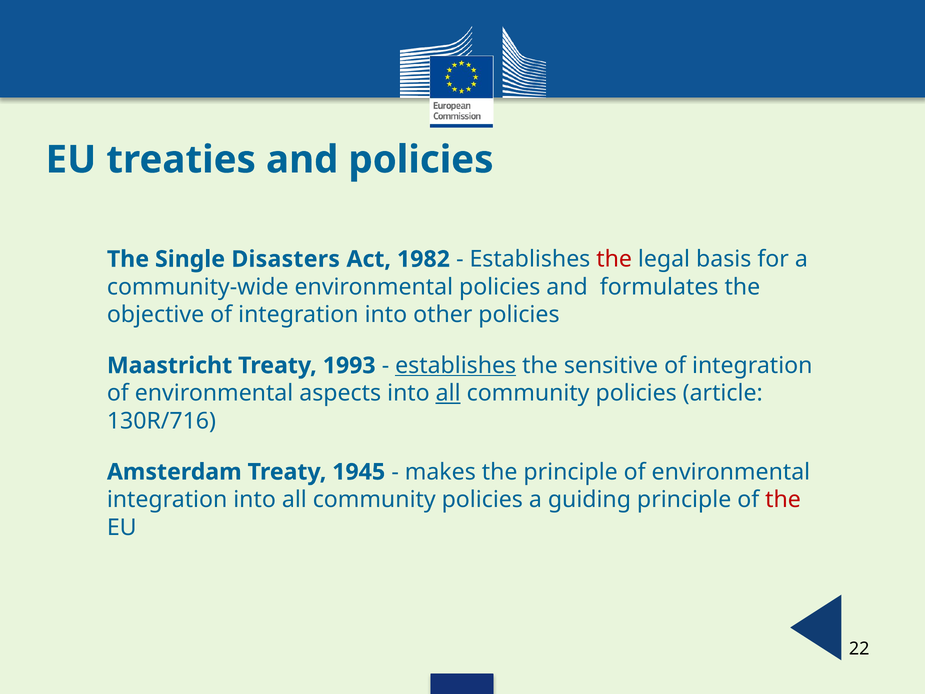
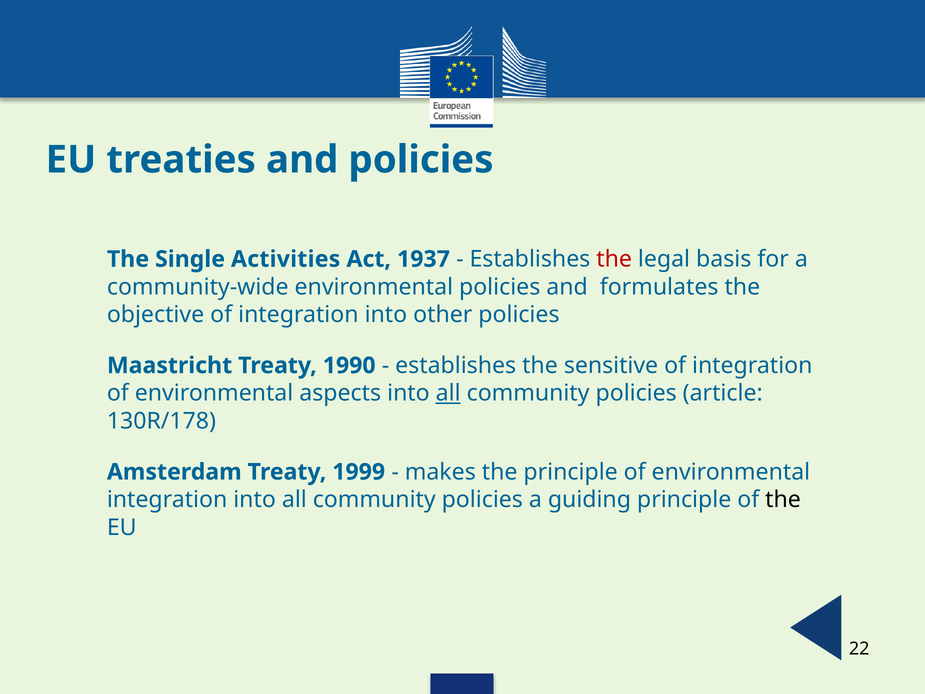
Disasters: Disasters -> Activities
1982: 1982 -> 1937
1993: 1993 -> 1990
establishes at (456, 365) underline: present -> none
130R/716: 130R/716 -> 130R/178
1945: 1945 -> 1999
the at (783, 500) colour: red -> black
